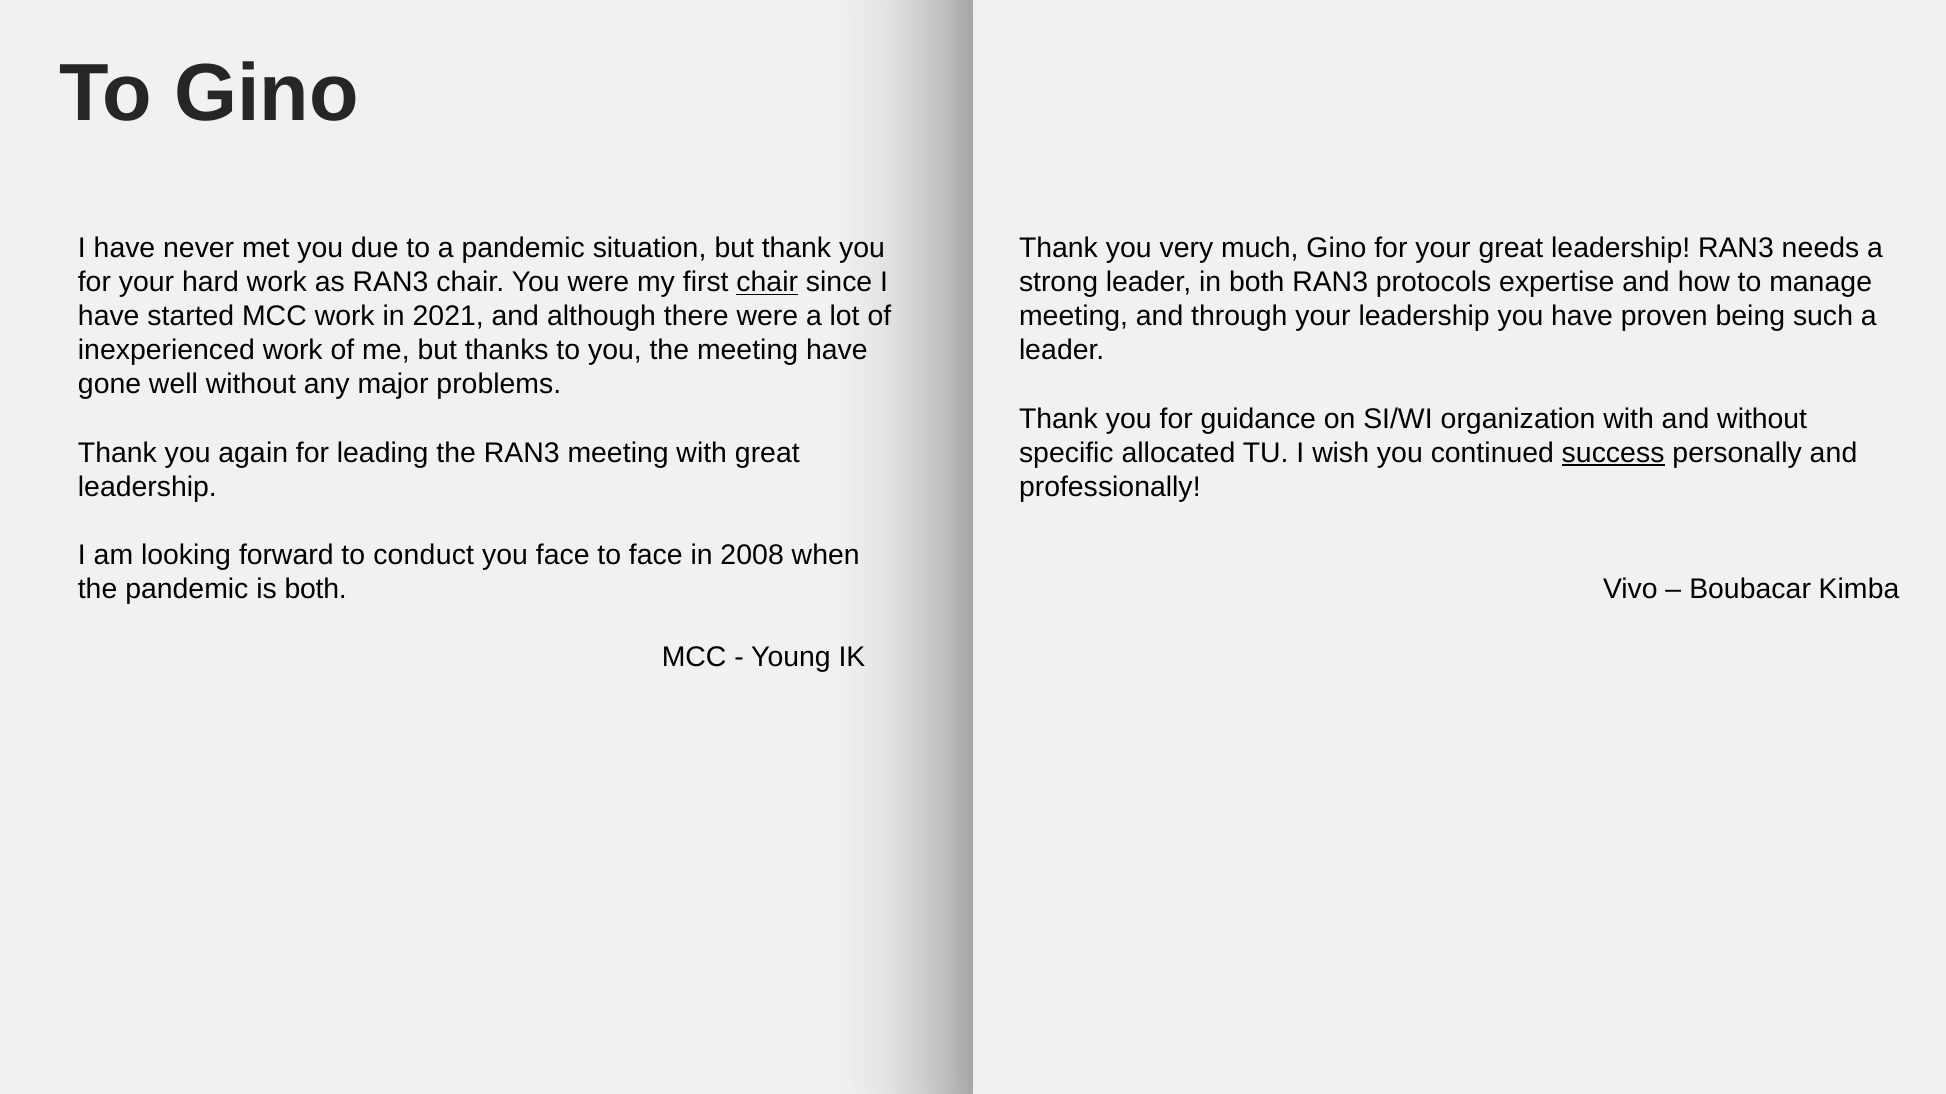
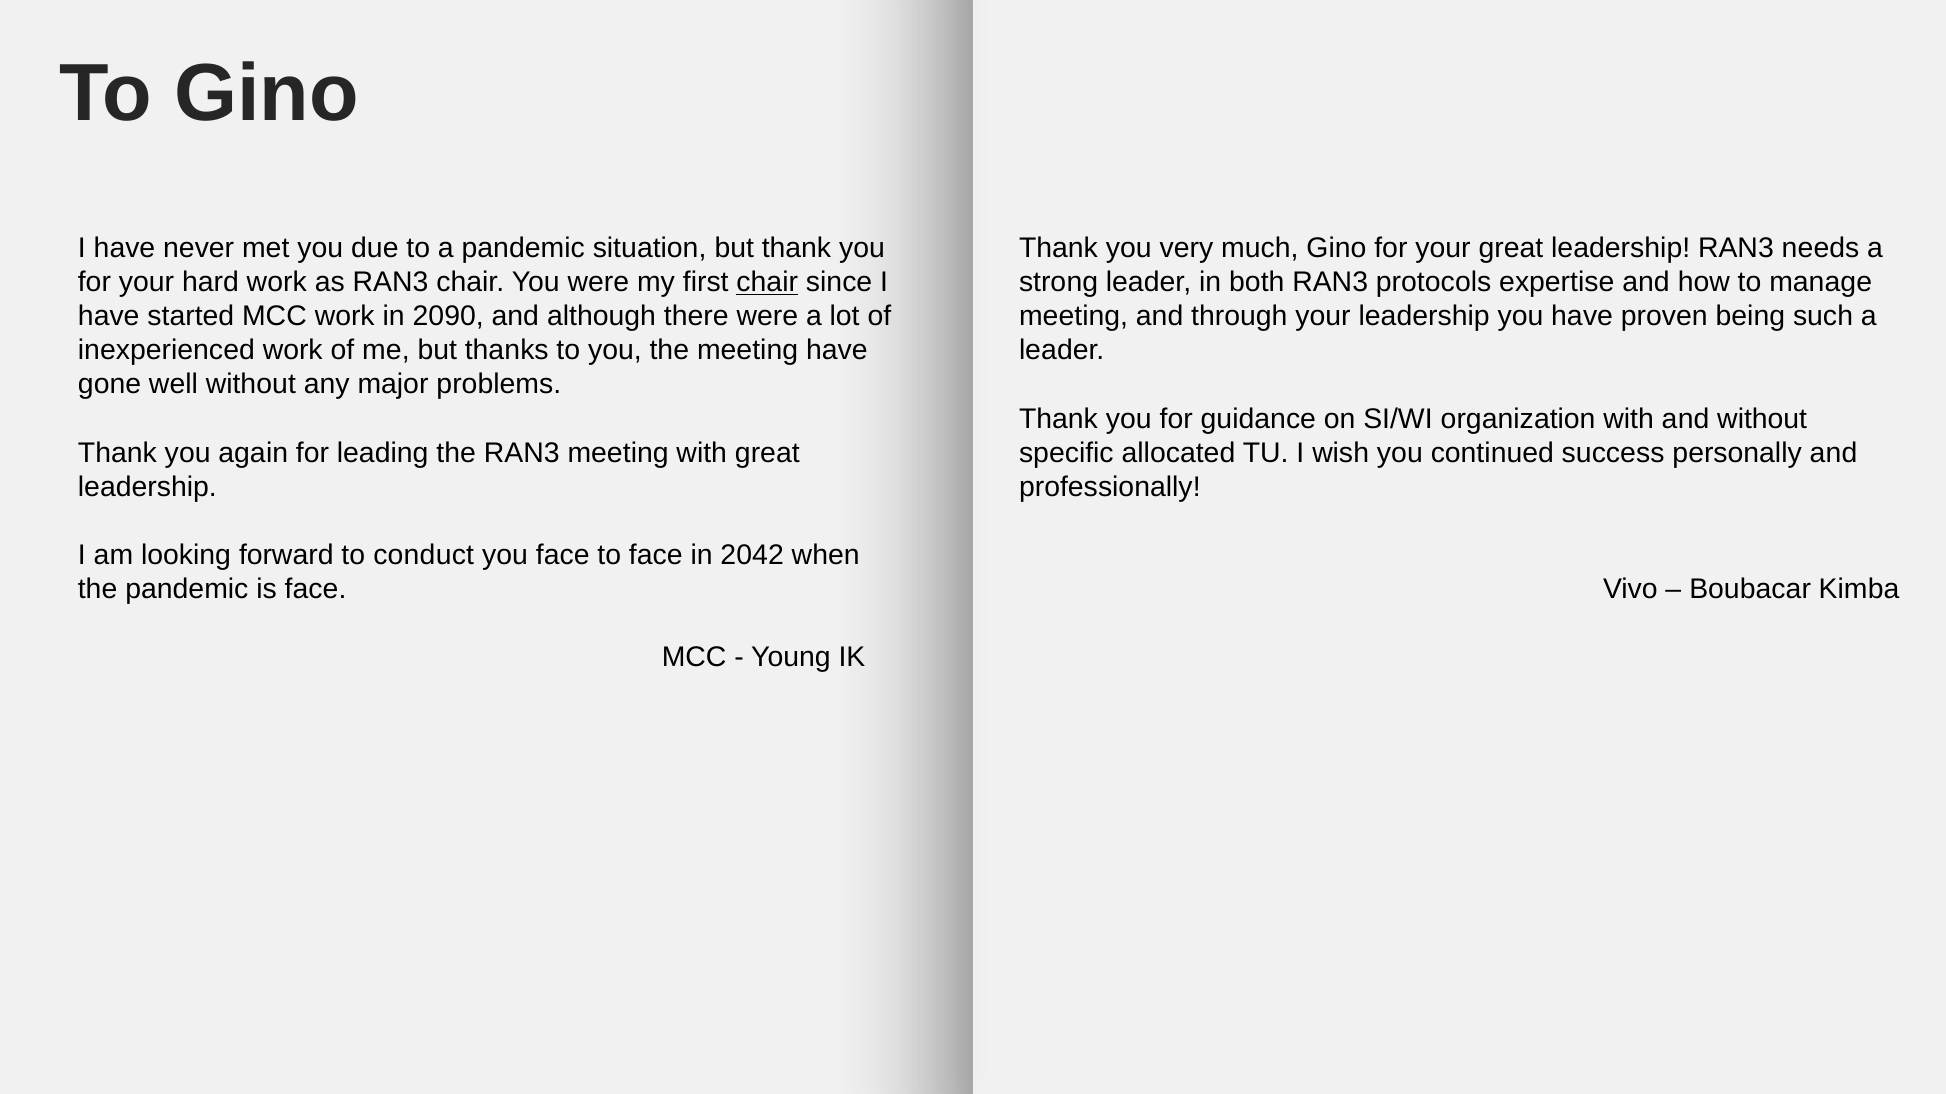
2021: 2021 -> 2090
success underline: present -> none
2008: 2008 -> 2042
is both: both -> face
